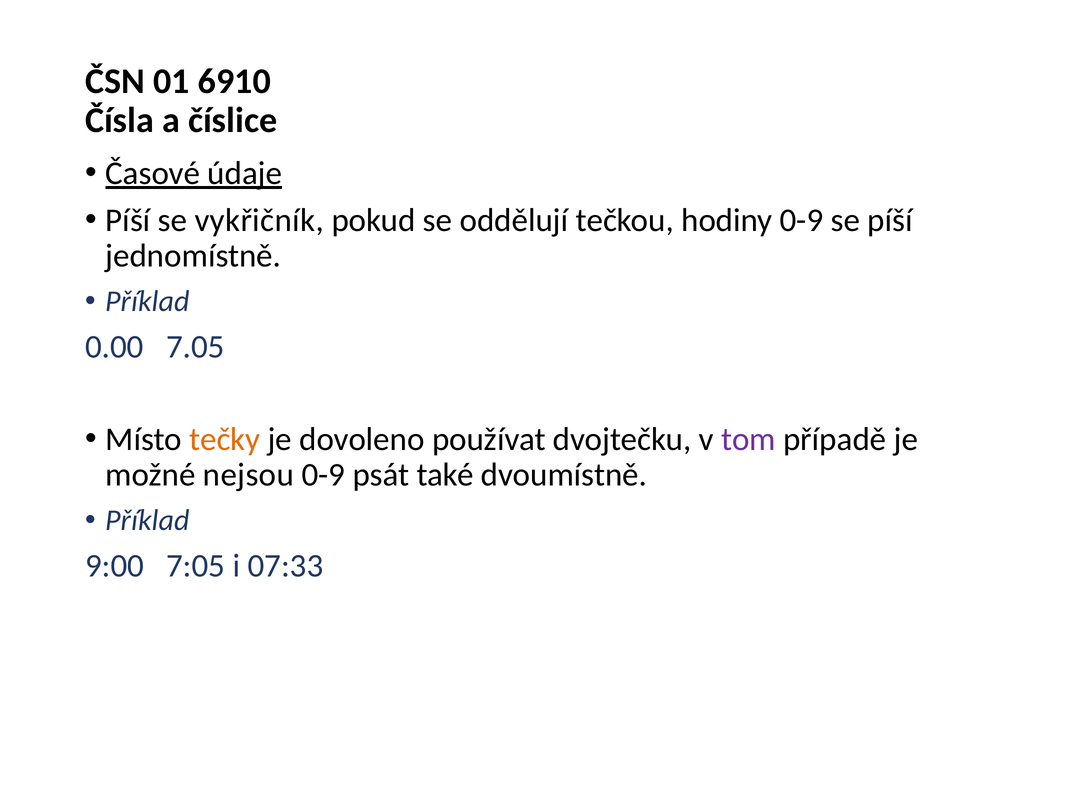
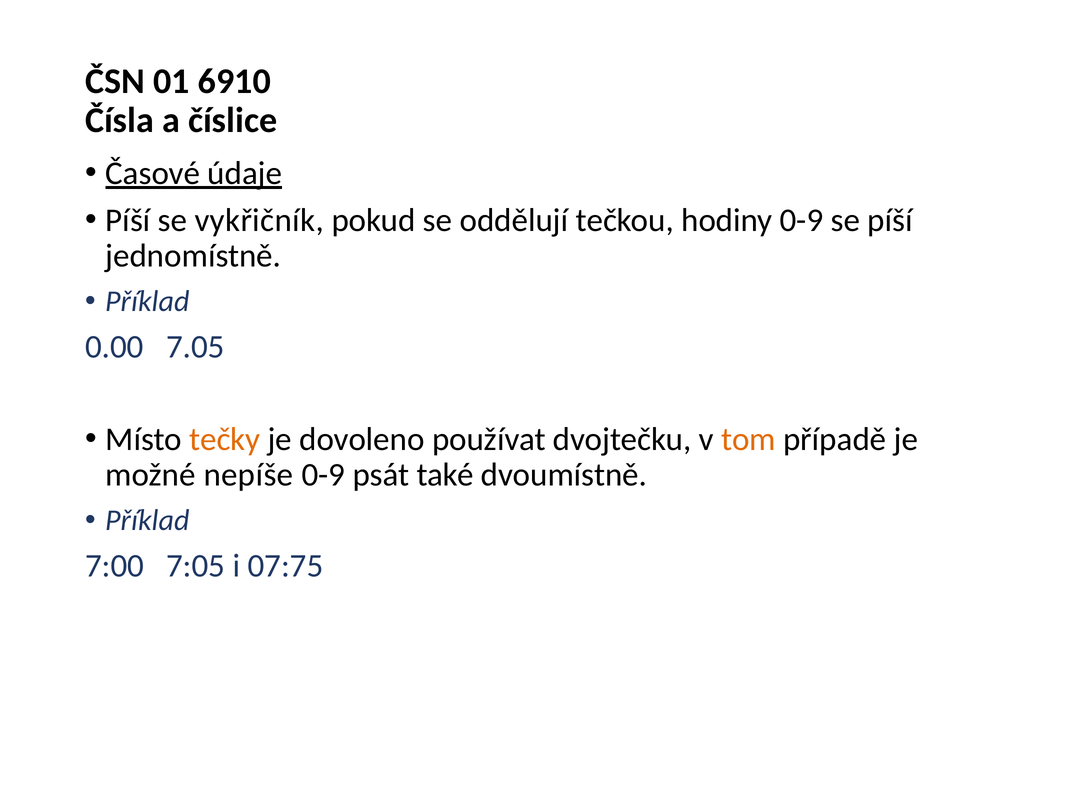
tom colour: purple -> orange
nejsou: nejsou -> nepíše
9:00: 9:00 -> 7:00
07:33: 07:33 -> 07:75
